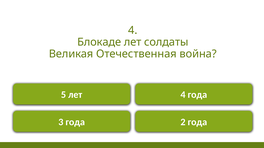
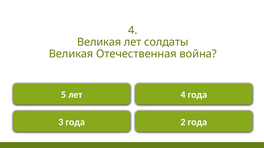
Блокаде at (99, 42): Блокаде -> Великая
